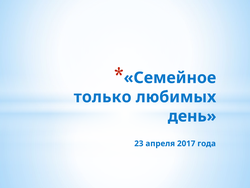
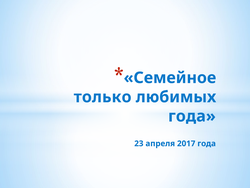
день at (192, 116): день -> года
